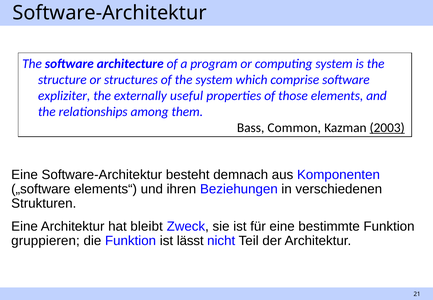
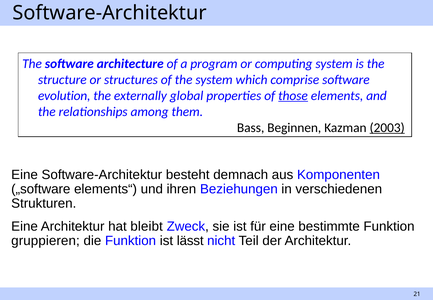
expliziter: expliziter -> evolution
useful: useful -> global
those underline: none -> present
Common: Common -> Beginnen
